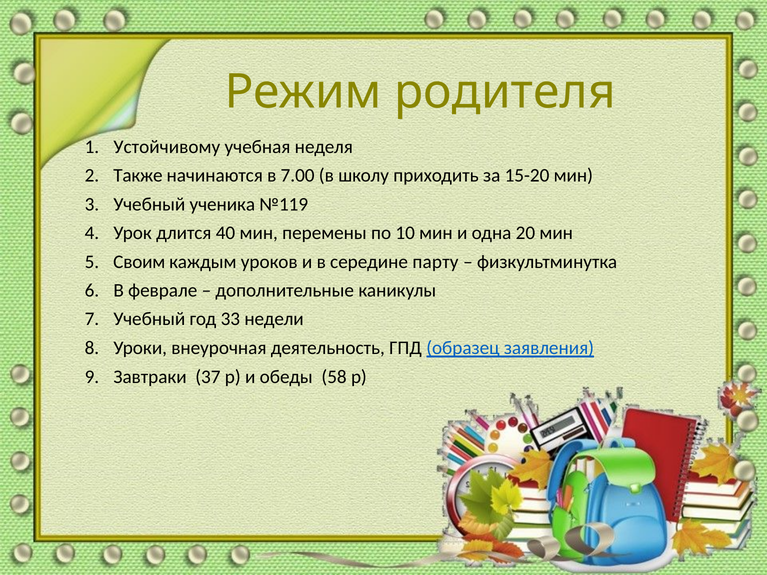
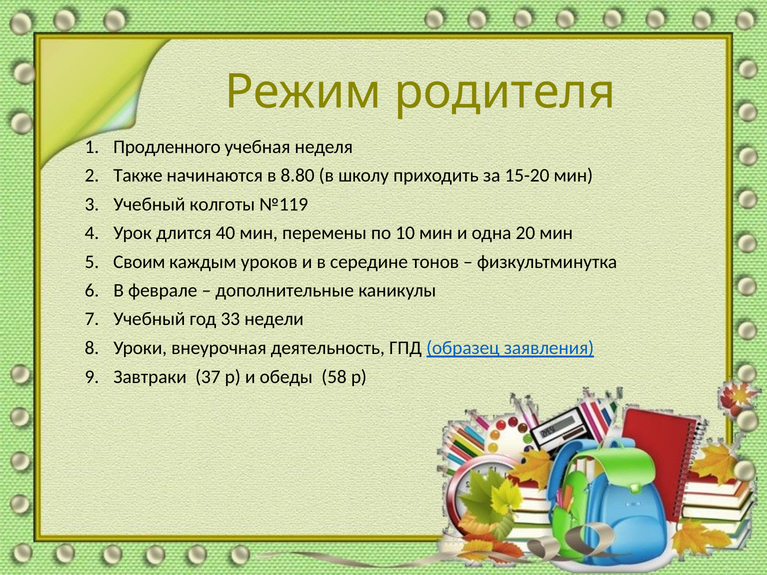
Устойчивому: Устойчивому -> Продленного
7.00: 7.00 -> 8.80
ученика: ученика -> колготы
парту: парту -> тонов
